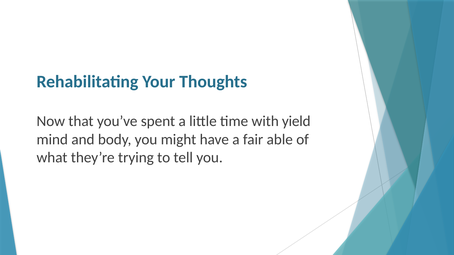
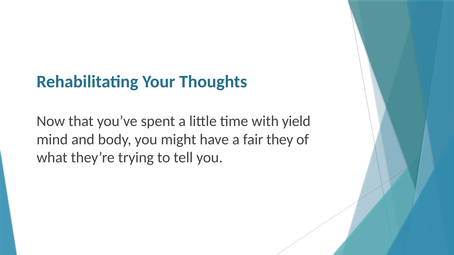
able: able -> they
